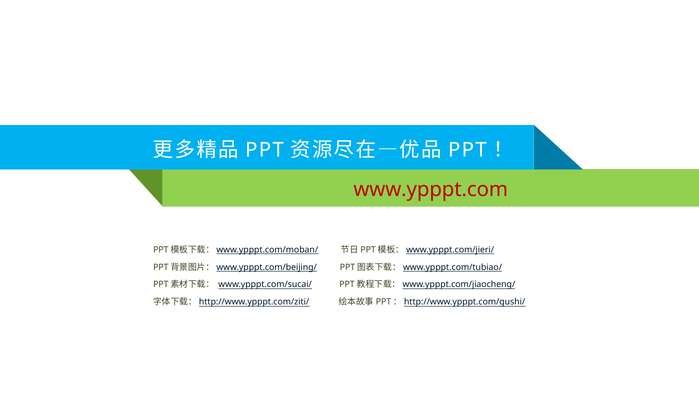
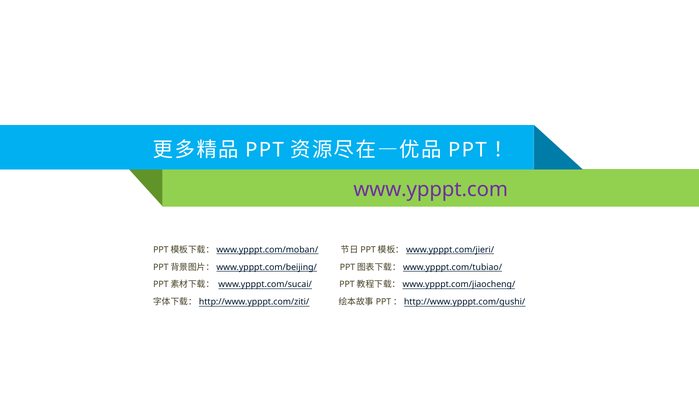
www.ypppt.com colour: red -> purple
